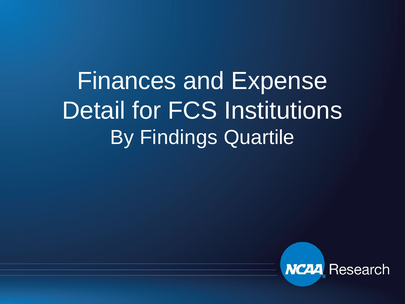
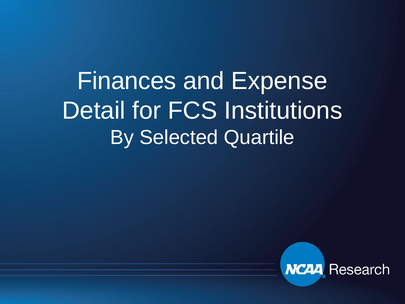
Findings: Findings -> Selected
